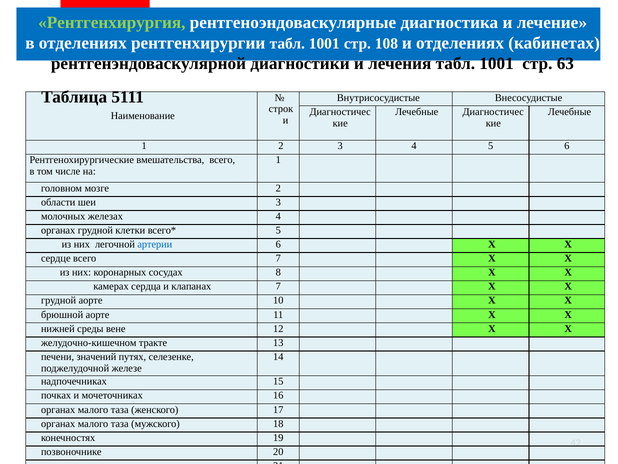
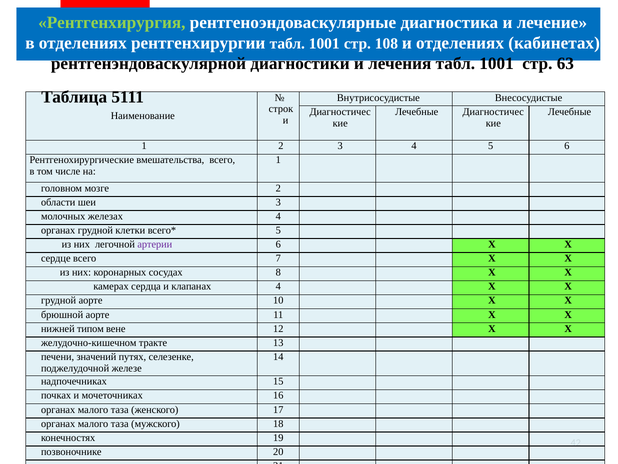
артерии colour: blue -> purple
клапанах 7: 7 -> 4
среды: среды -> типом
